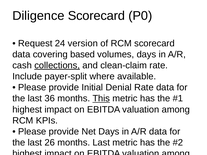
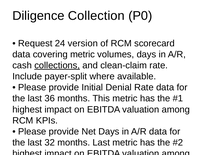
Diligence Scorecard: Scorecard -> Collection
covering based: based -> metric
This at (101, 99) underline: present -> none
26: 26 -> 32
